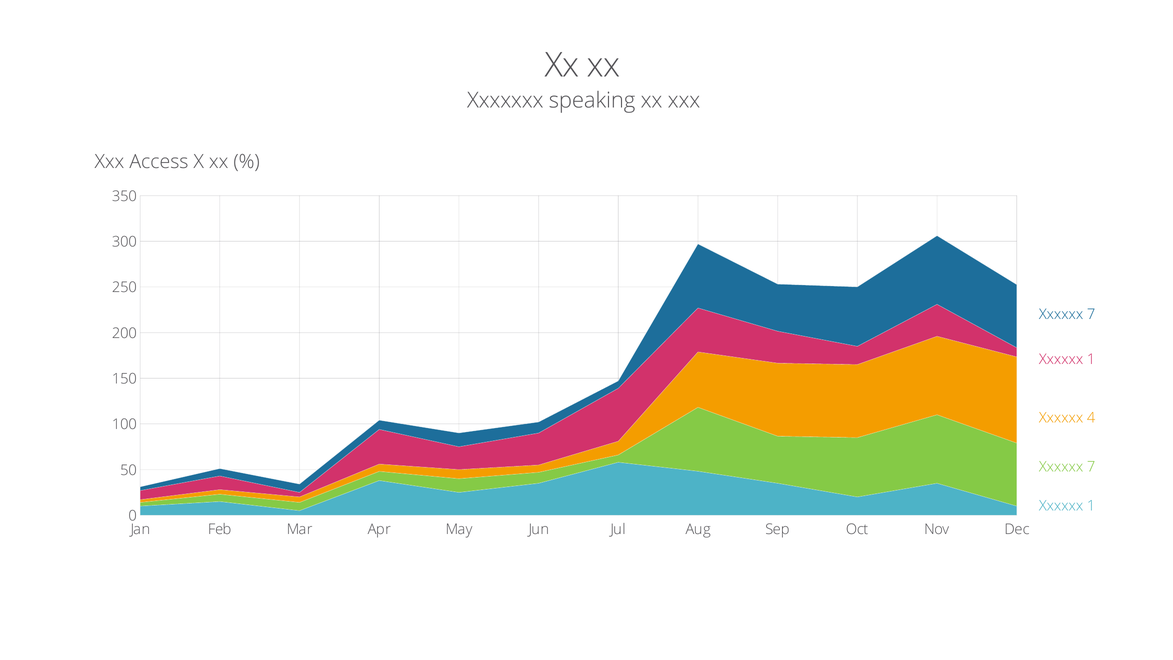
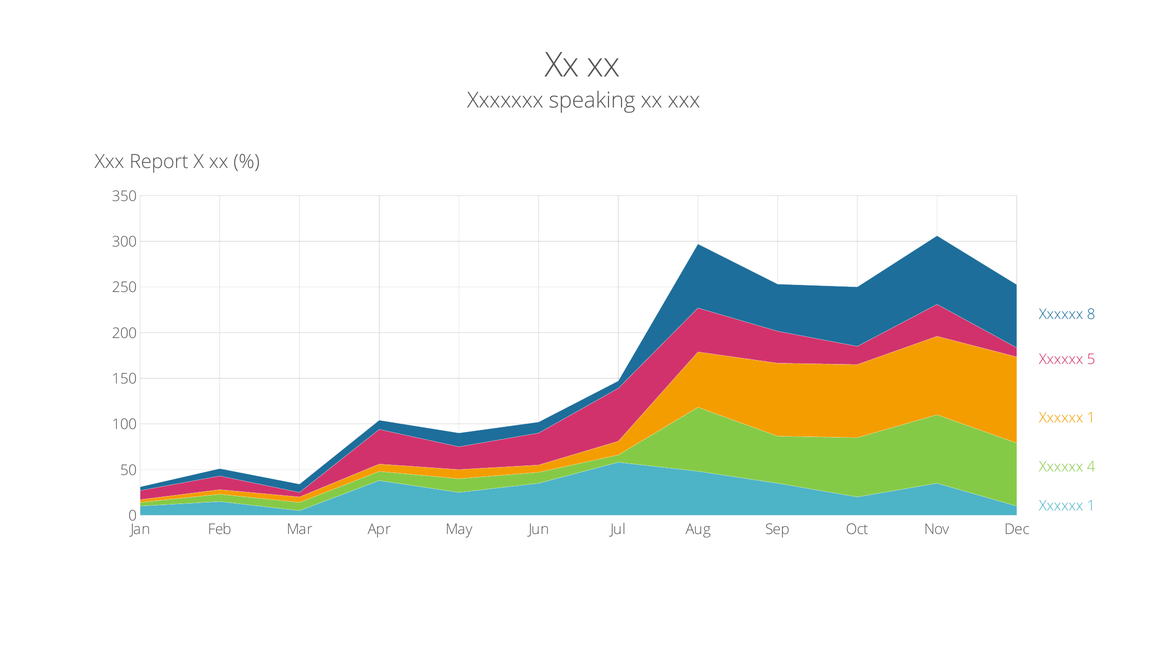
Access: Access -> Report
7 at (1091, 314): 7 -> 8
1 at (1091, 359): 1 -> 5
4 at (1091, 418): 4 -> 1
7 at (1091, 467): 7 -> 4
